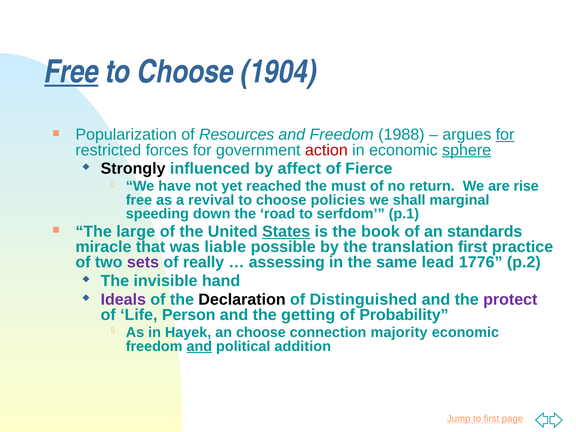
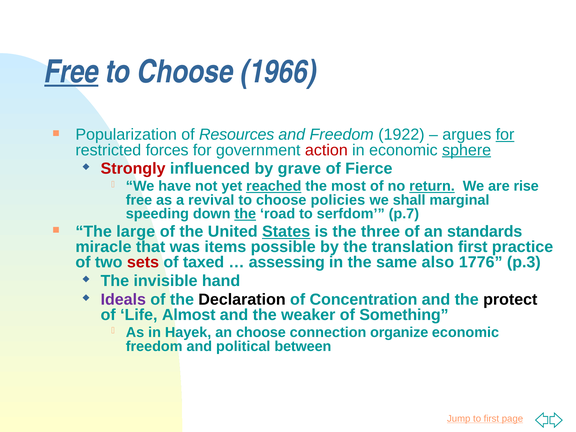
1904: 1904 -> 1966
1988: 1988 -> 1922
Strongly colour: black -> red
affect: affect -> grave
reached underline: none -> present
must: must -> most
return underline: none -> present
the at (245, 214) underline: none -> present
p.1: p.1 -> p.7
book: book -> three
liable: liable -> items
sets colour: purple -> red
really: really -> taxed
lead: lead -> also
p.2: p.2 -> p.3
Distinguished: Distinguished -> Concentration
protect colour: purple -> black
Person: Person -> Almost
getting: getting -> weaker
Probability: Probability -> Something
majority: majority -> organize
and at (199, 346) underline: present -> none
addition: addition -> between
